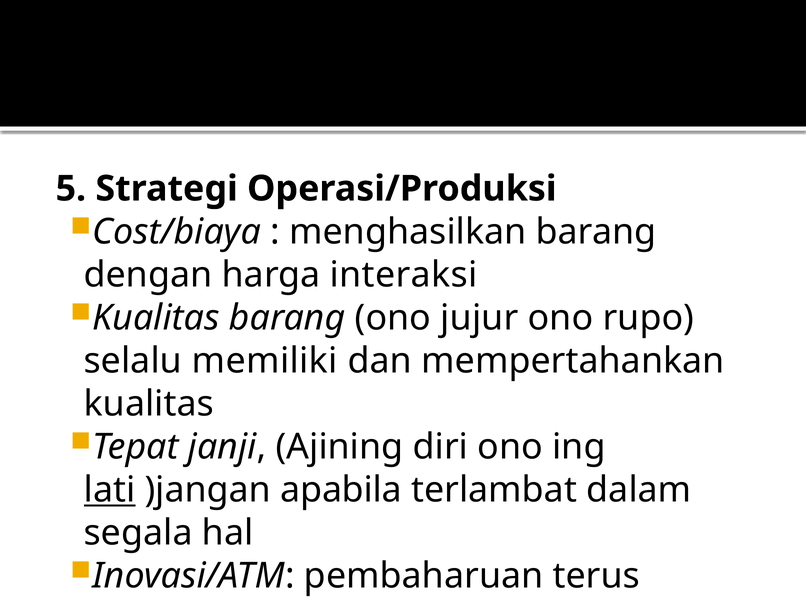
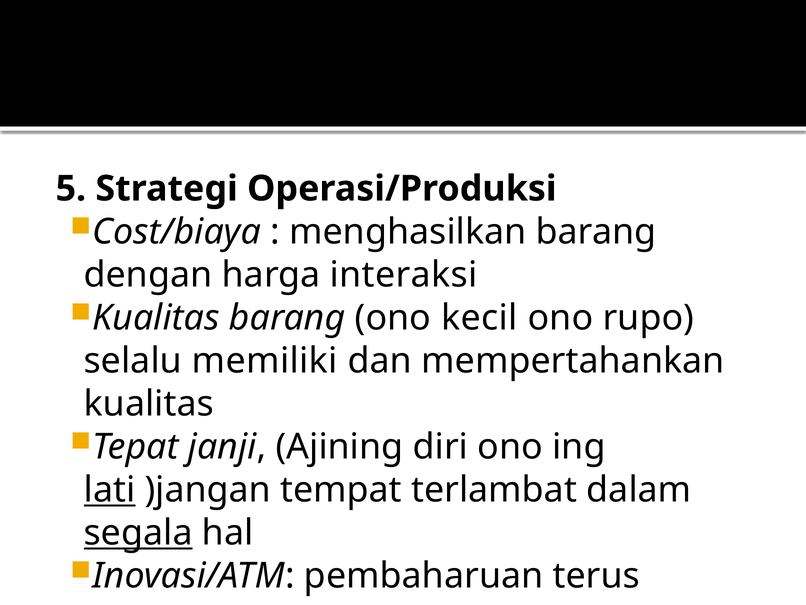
jujur: jujur -> kecil
apabila: apabila -> tempat
segala underline: none -> present
